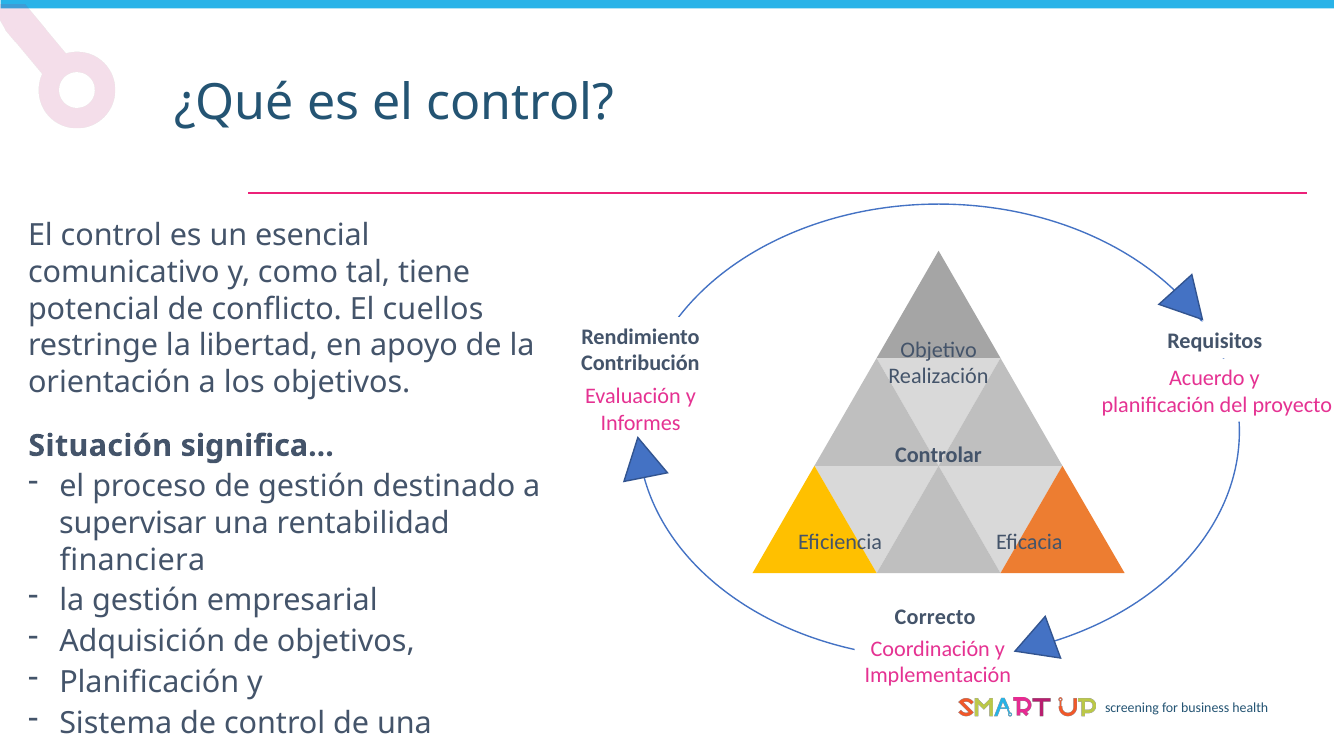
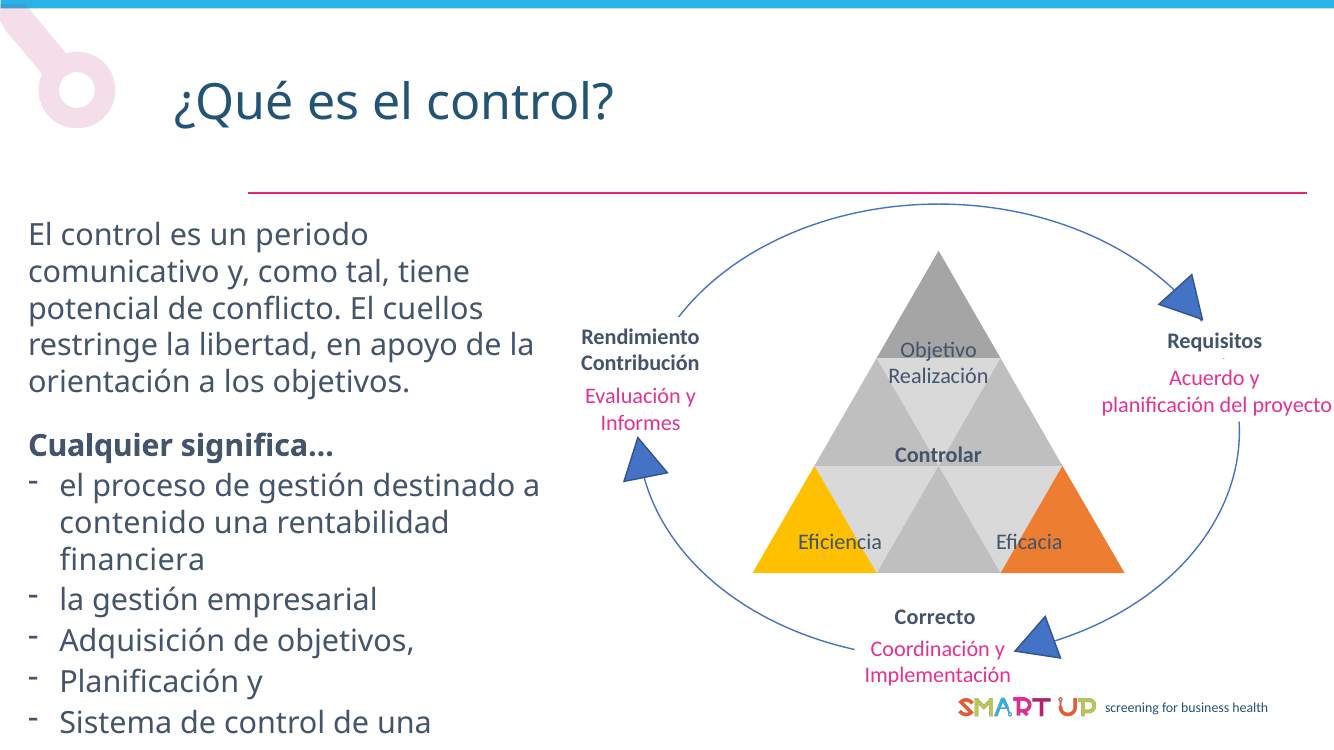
esencial: esencial -> periodo
Situación: Situación -> Cualquier
supervisar: supervisar -> contenido
